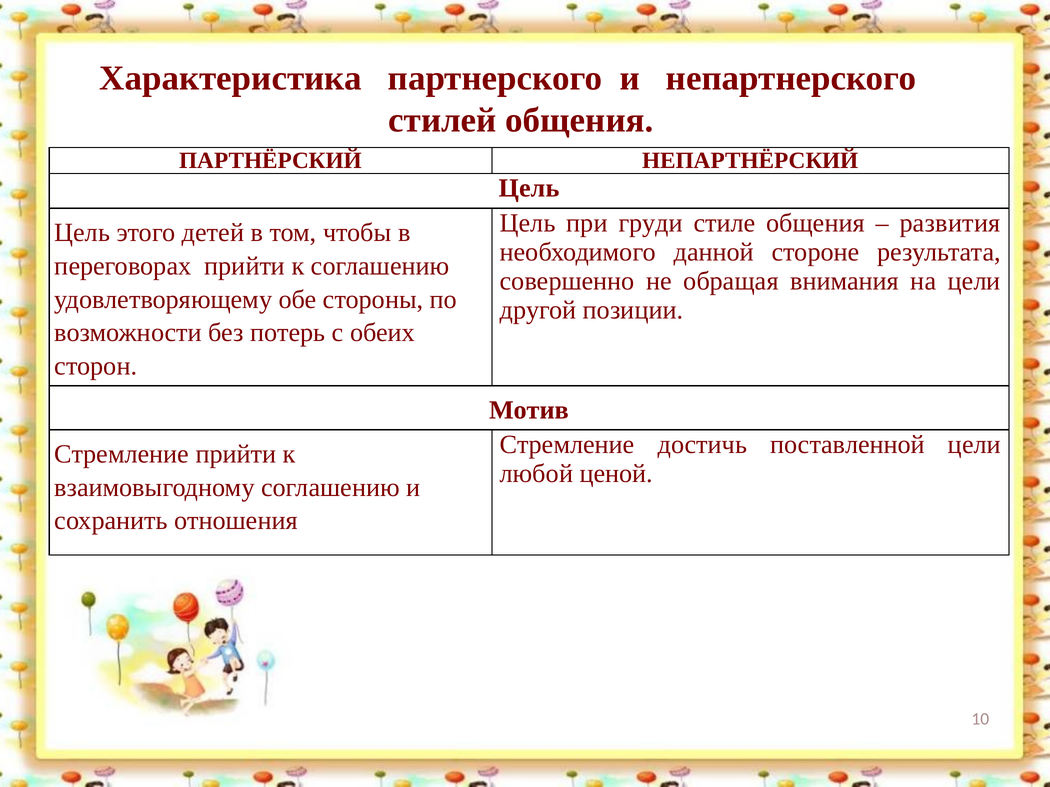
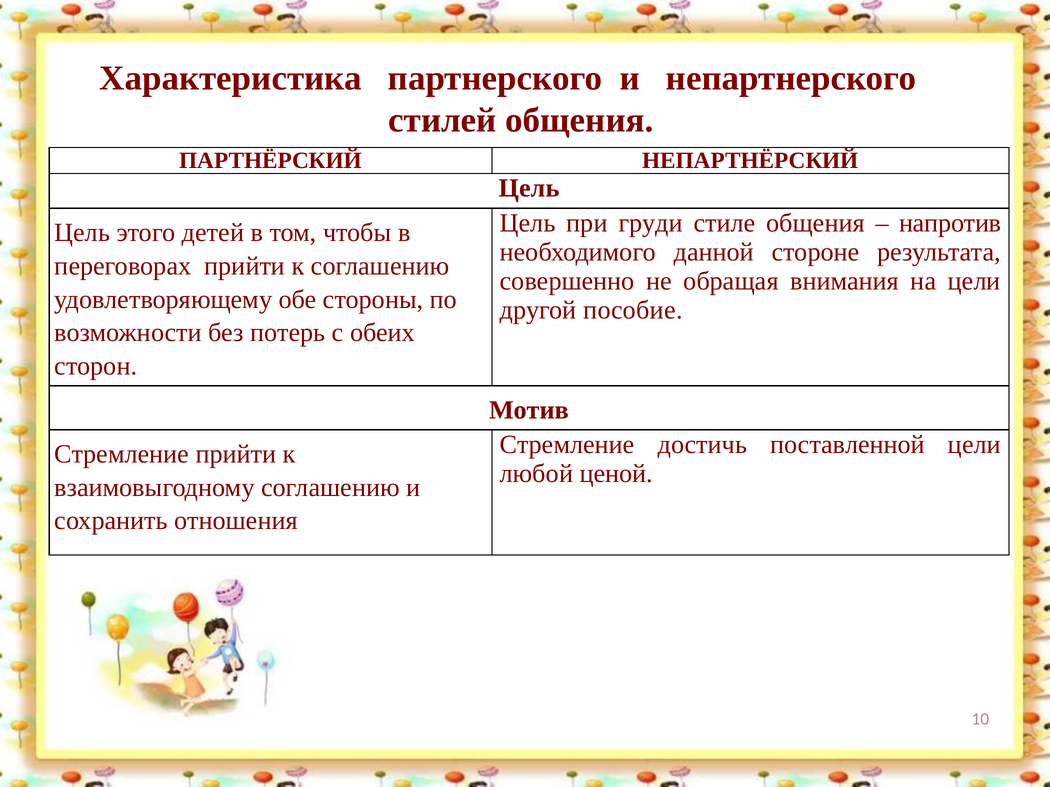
развития: развития -> напротив
позиции: позиции -> пособие
